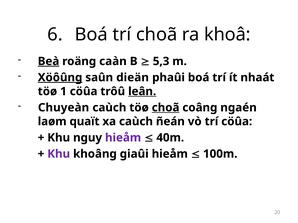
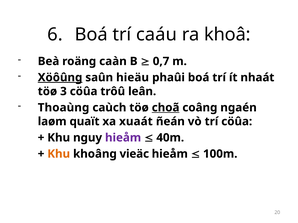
trí choã: choã -> caáu
Beà underline: present -> none
5,3: 5,3 -> 0,7
dieän: dieän -> hieäu
1: 1 -> 3
leân underline: present -> none
Chuyeàn: Chuyeàn -> Thoaùng
xa caùch: caùch -> xuaát
Khu at (59, 154) colour: purple -> orange
giaûi: giaûi -> vieäc
